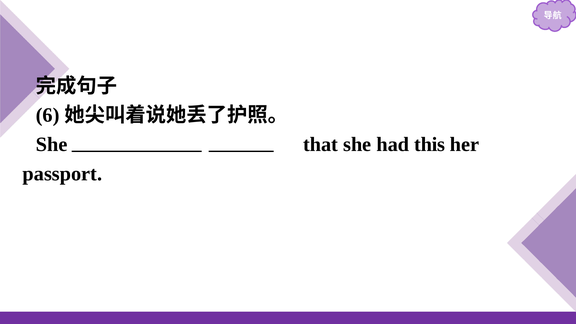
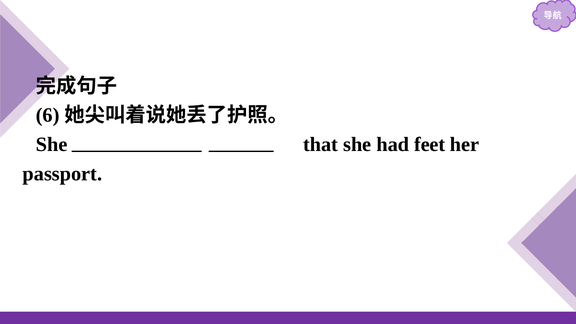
this: this -> feet
